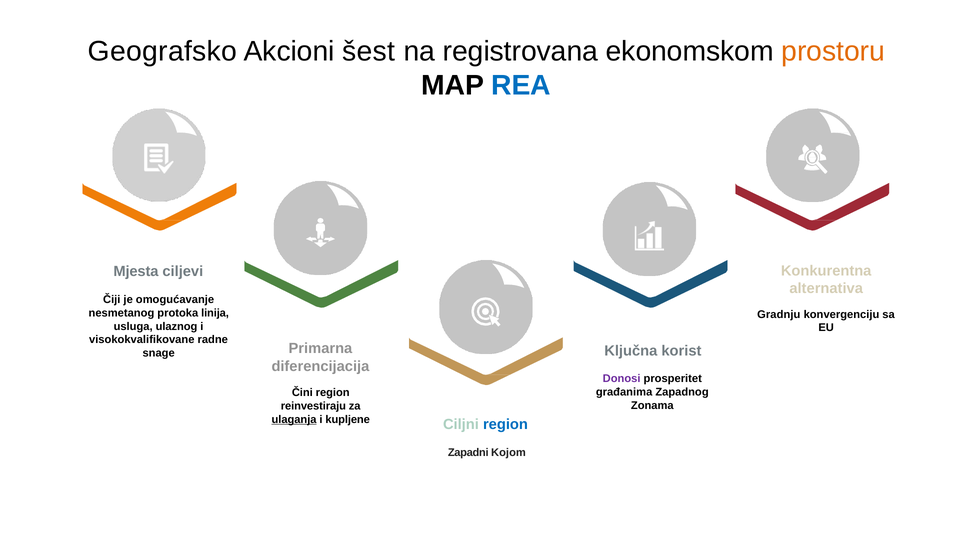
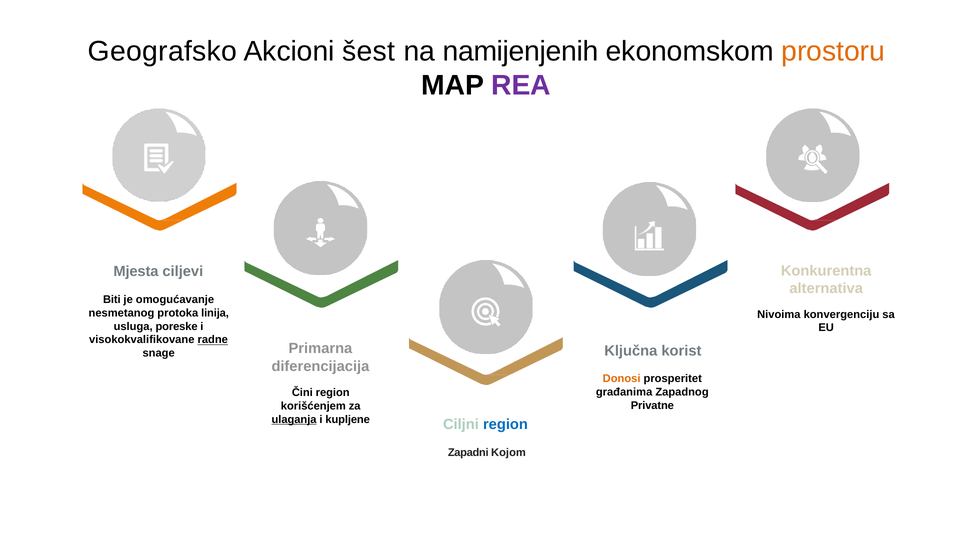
registrovana: registrovana -> namijenjenih
REA colour: blue -> purple
Čiji: Čiji -> Biti
Gradnju: Gradnju -> Nivoima
ulaznog: ulaznog -> poreske
radne underline: none -> present
Donosi colour: purple -> orange
Zonama: Zonama -> Privatne
reinvestiraju: reinvestiraju -> korišćenjem
